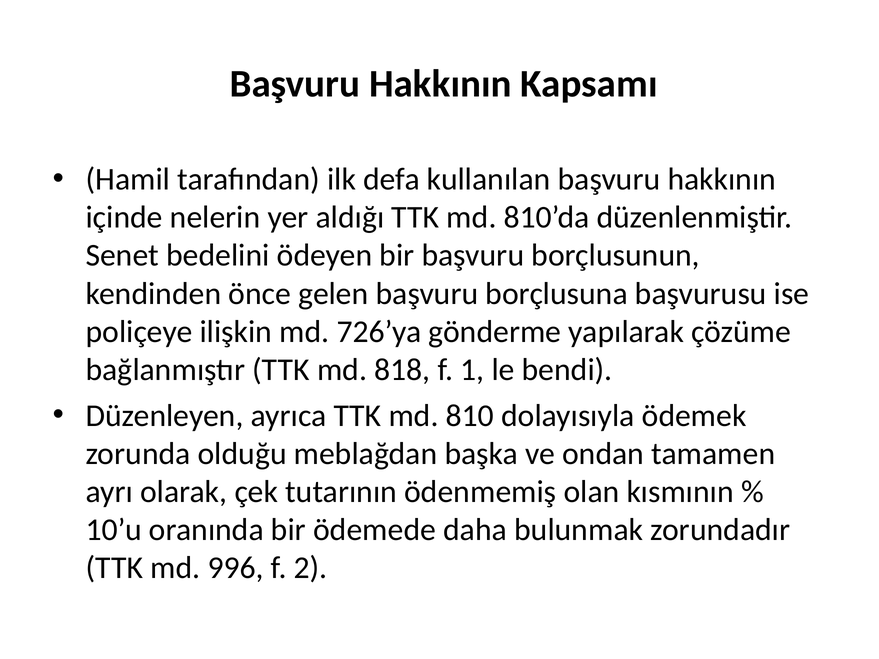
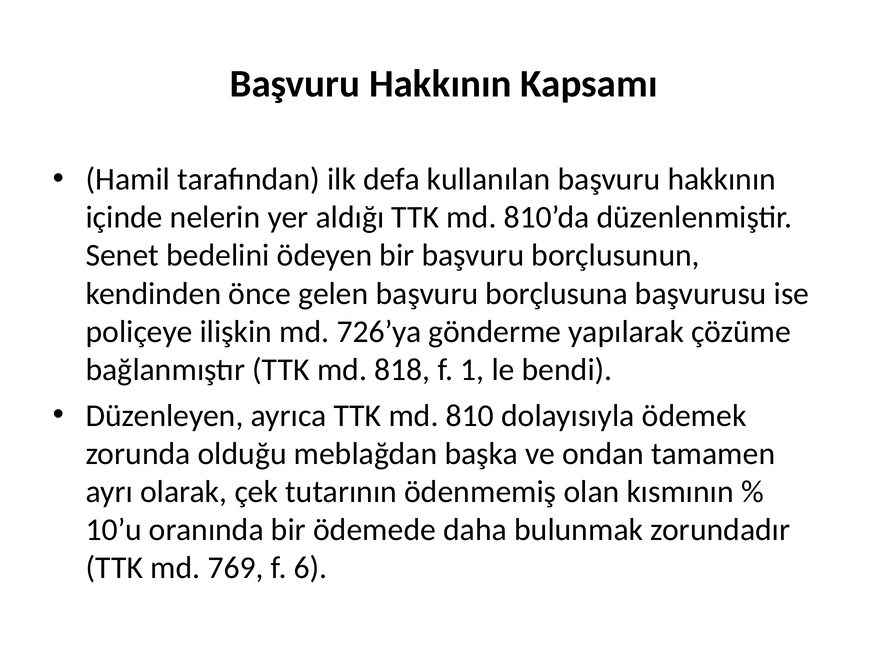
996: 996 -> 769
2: 2 -> 6
